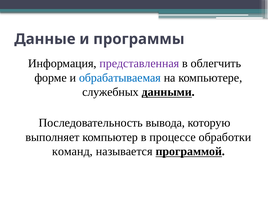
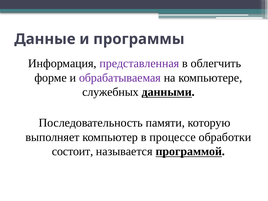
обрабатываемая colour: blue -> purple
вывода: вывода -> памяти
команд: команд -> состоит
